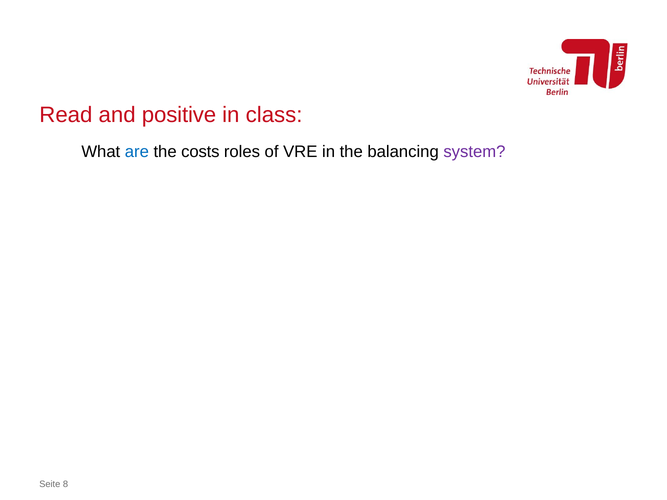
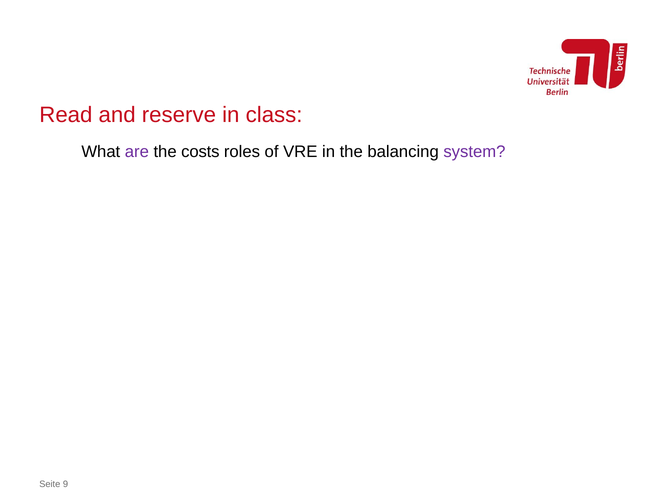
positive: positive -> reserve
are colour: blue -> purple
8: 8 -> 9
